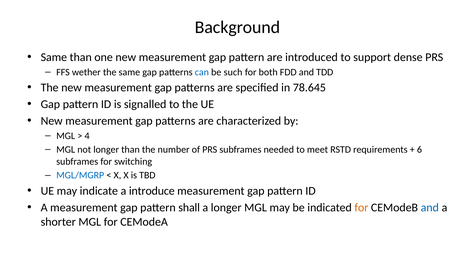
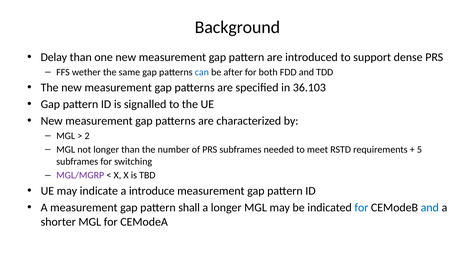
Same at (54, 57): Same -> Delay
such: such -> after
78.645: 78.645 -> 36.103
4: 4 -> 2
6: 6 -> 5
MGL/MGRP colour: blue -> purple
for at (361, 208) colour: orange -> blue
